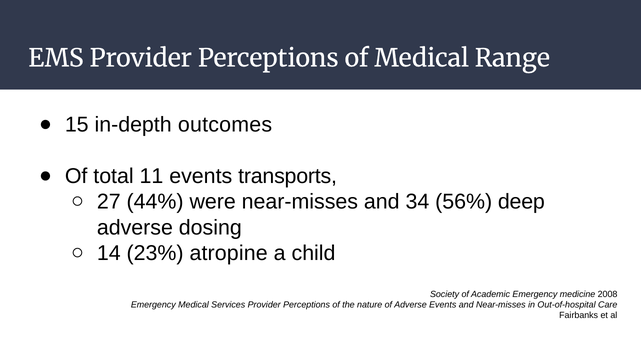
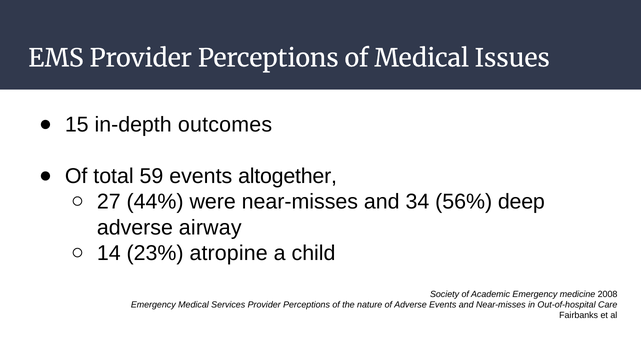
Range: Range -> Issues
11: 11 -> 59
transports: transports -> altogether
dosing: dosing -> airway
